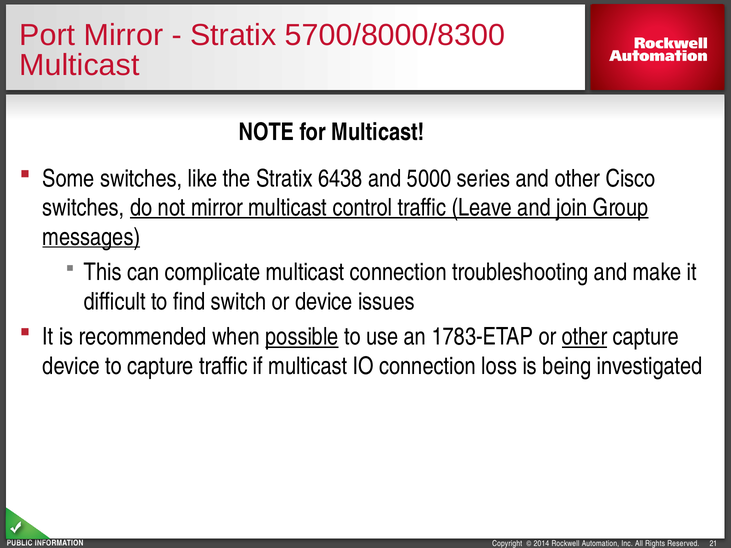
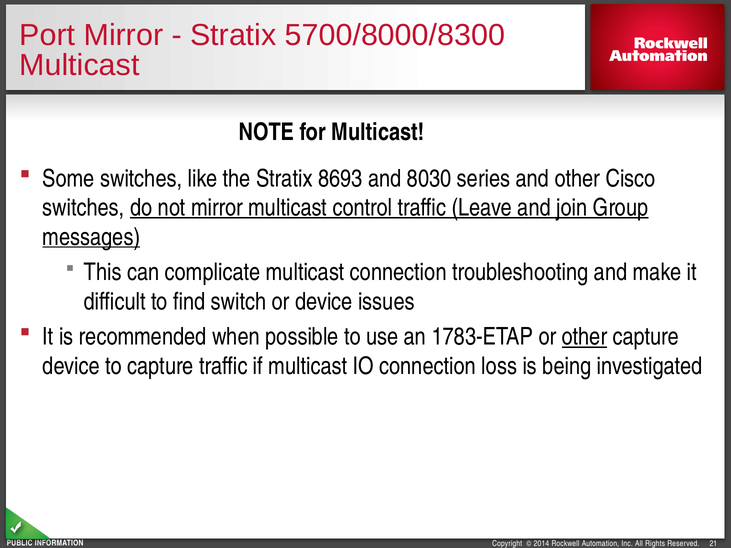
6438: 6438 -> 8693
5000: 5000 -> 8030
possible underline: present -> none
